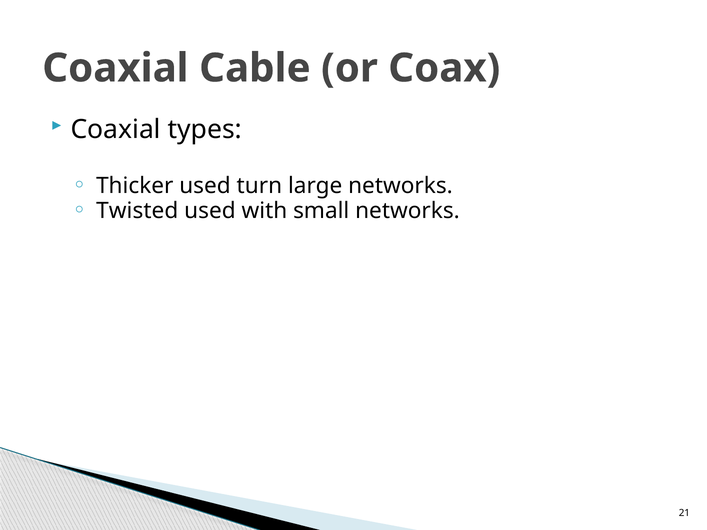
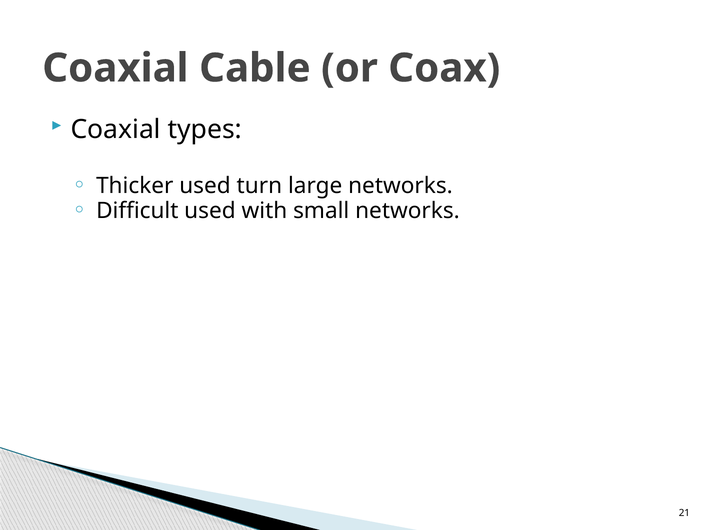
Twisted: Twisted -> Difficult
